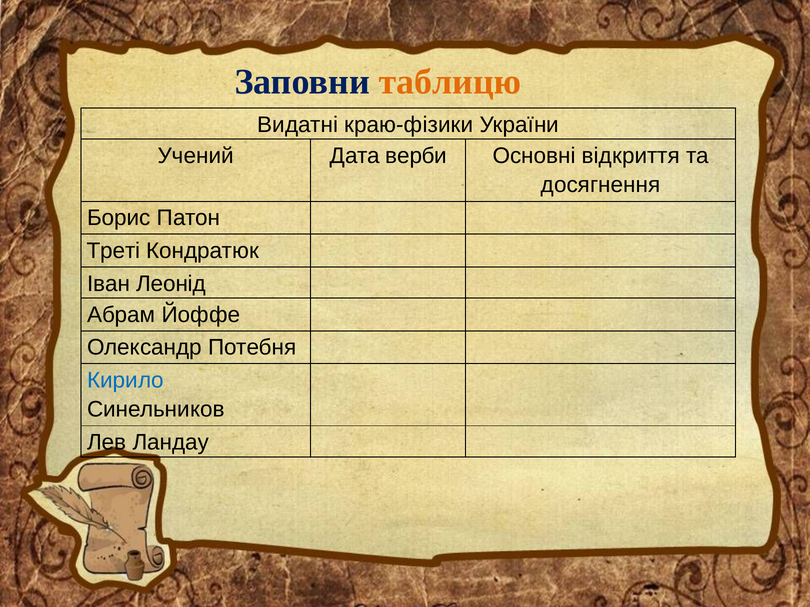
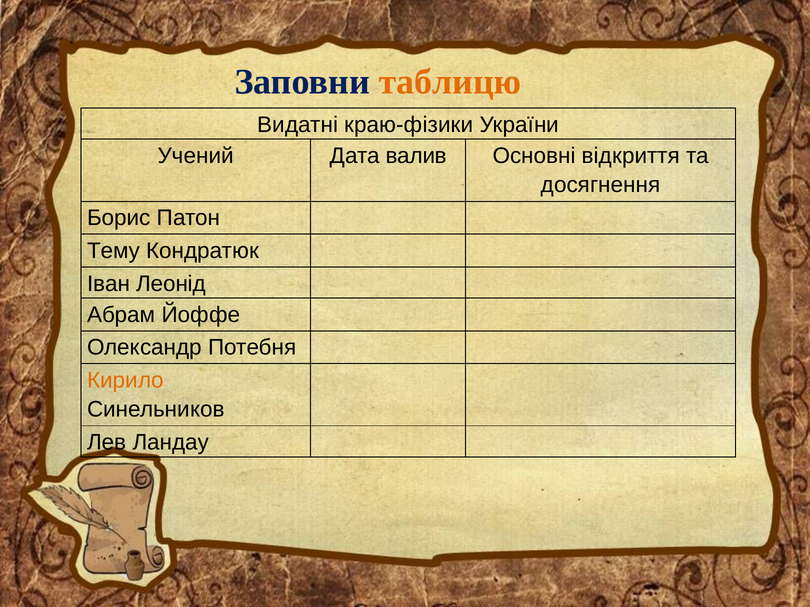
верби: верби -> валив
Треті: Треті -> Тему
Кирило colour: blue -> orange
